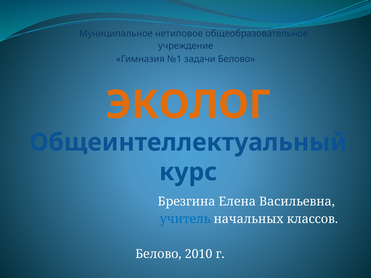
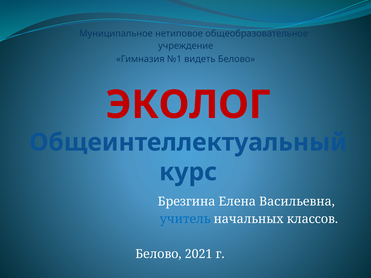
задачи: задачи -> видеть
ЭКОЛОГ colour: orange -> red
2010: 2010 -> 2021
